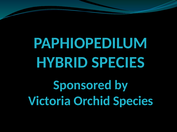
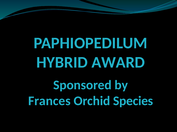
HYBRID SPECIES: SPECIES -> AWARD
Victoria: Victoria -> Frances
